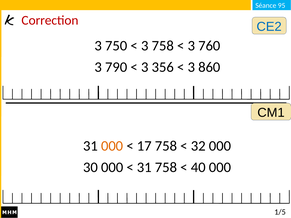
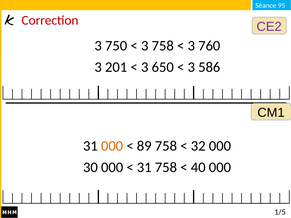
CE2 colour: blue -> purple
790: 790 -> 201
356: 356 -> 650
860: 860 -> 586
17: 17 -> 89
